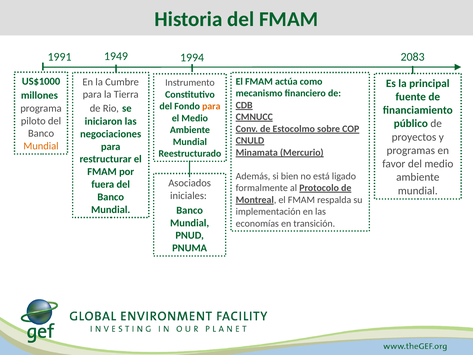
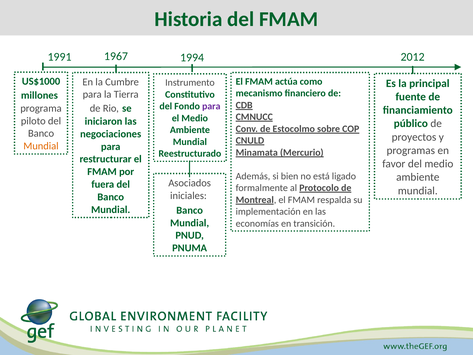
1949: 1949 -> 1967
2083: 2083 -> 2012
para at (211, 106) colour: orange -> purple
